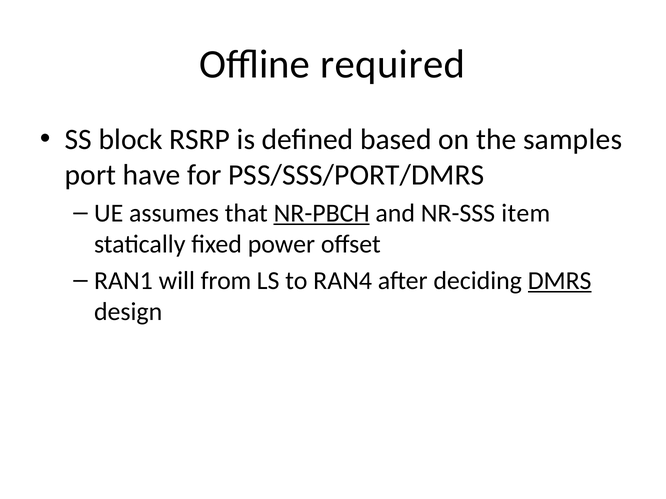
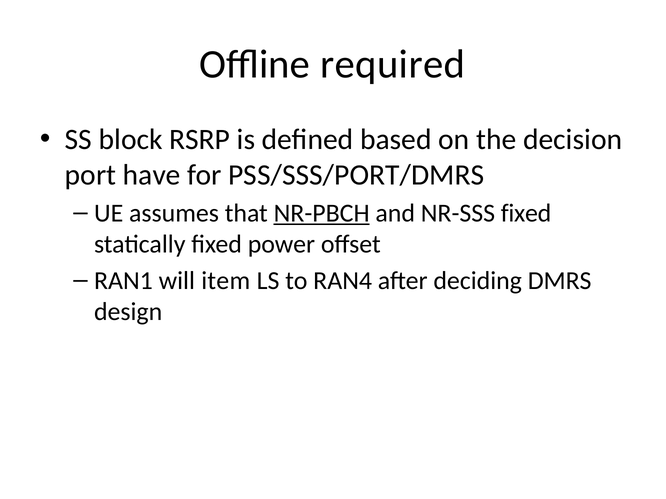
samples: samples -> decision
NR-SSS item: item -> fixed
from: from -> item
DMRS underline: present -> none
